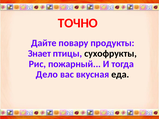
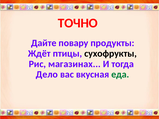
Знает: Знает -> Ждёт
пожарный: пожарный -> магазинах
еда colour: black -> green
